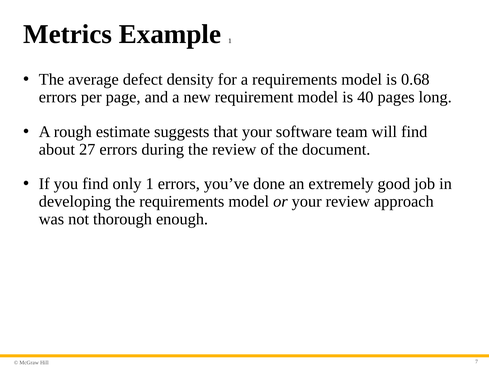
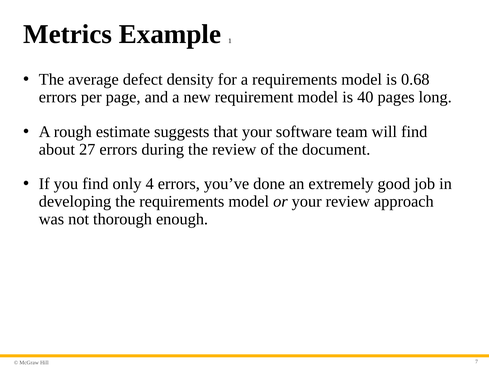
only 1: 1 -> 4
